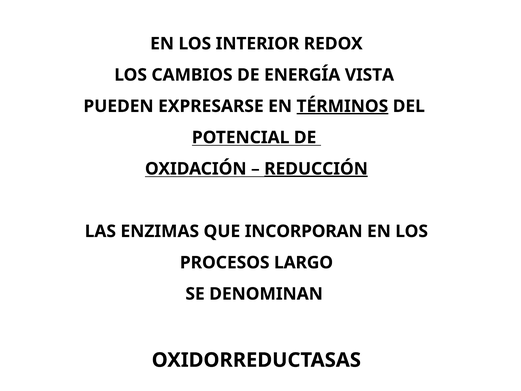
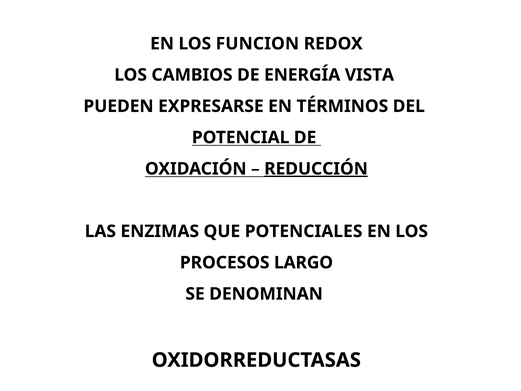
INTERIOR: INTERIOR -> FUNCION
TÉRMINOS underline: present -> none
INCORPORAN: INCORPORAN -> POTENCIALES
